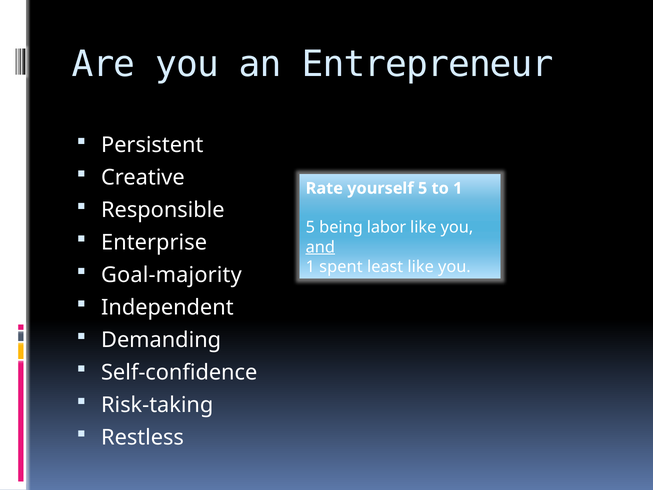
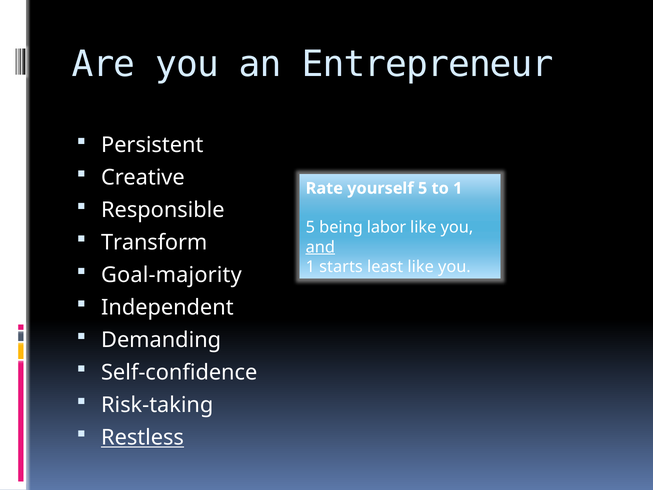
Enterprise: Enterprise -> Transform
spent: spent -> starts
Restless underline: none -> present
